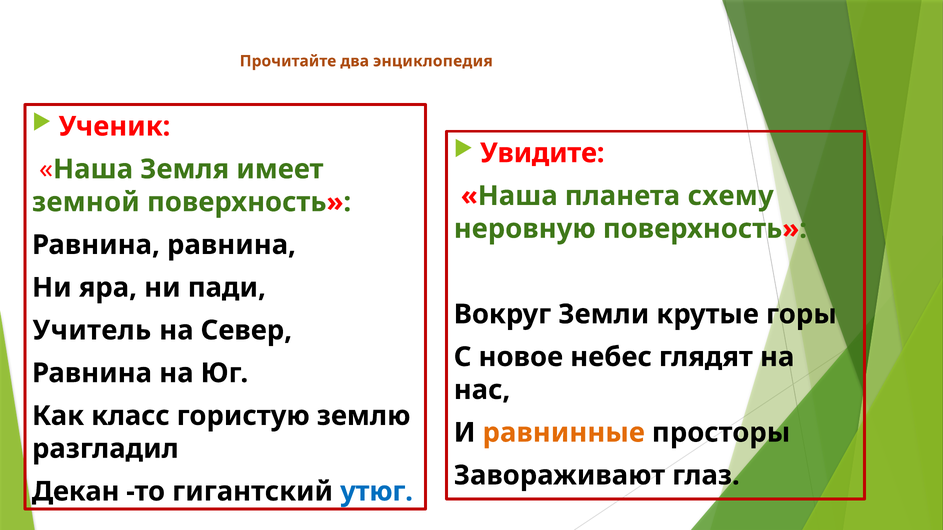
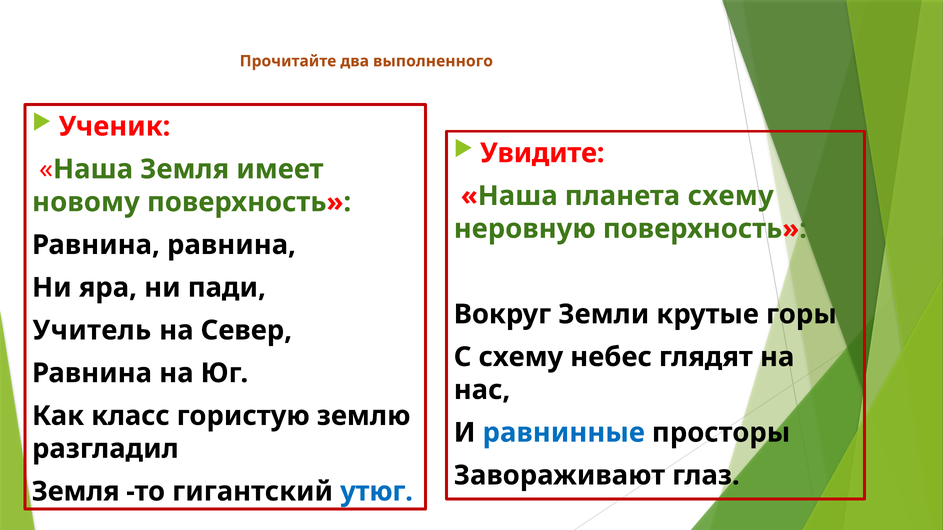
энциклопедия: энциклопедия -> выполненного
земной: земной -> новому
С новое: новое -> схему
равнинные colour: orange -> blue
Декан at (76, 492): Декан -> Земля
